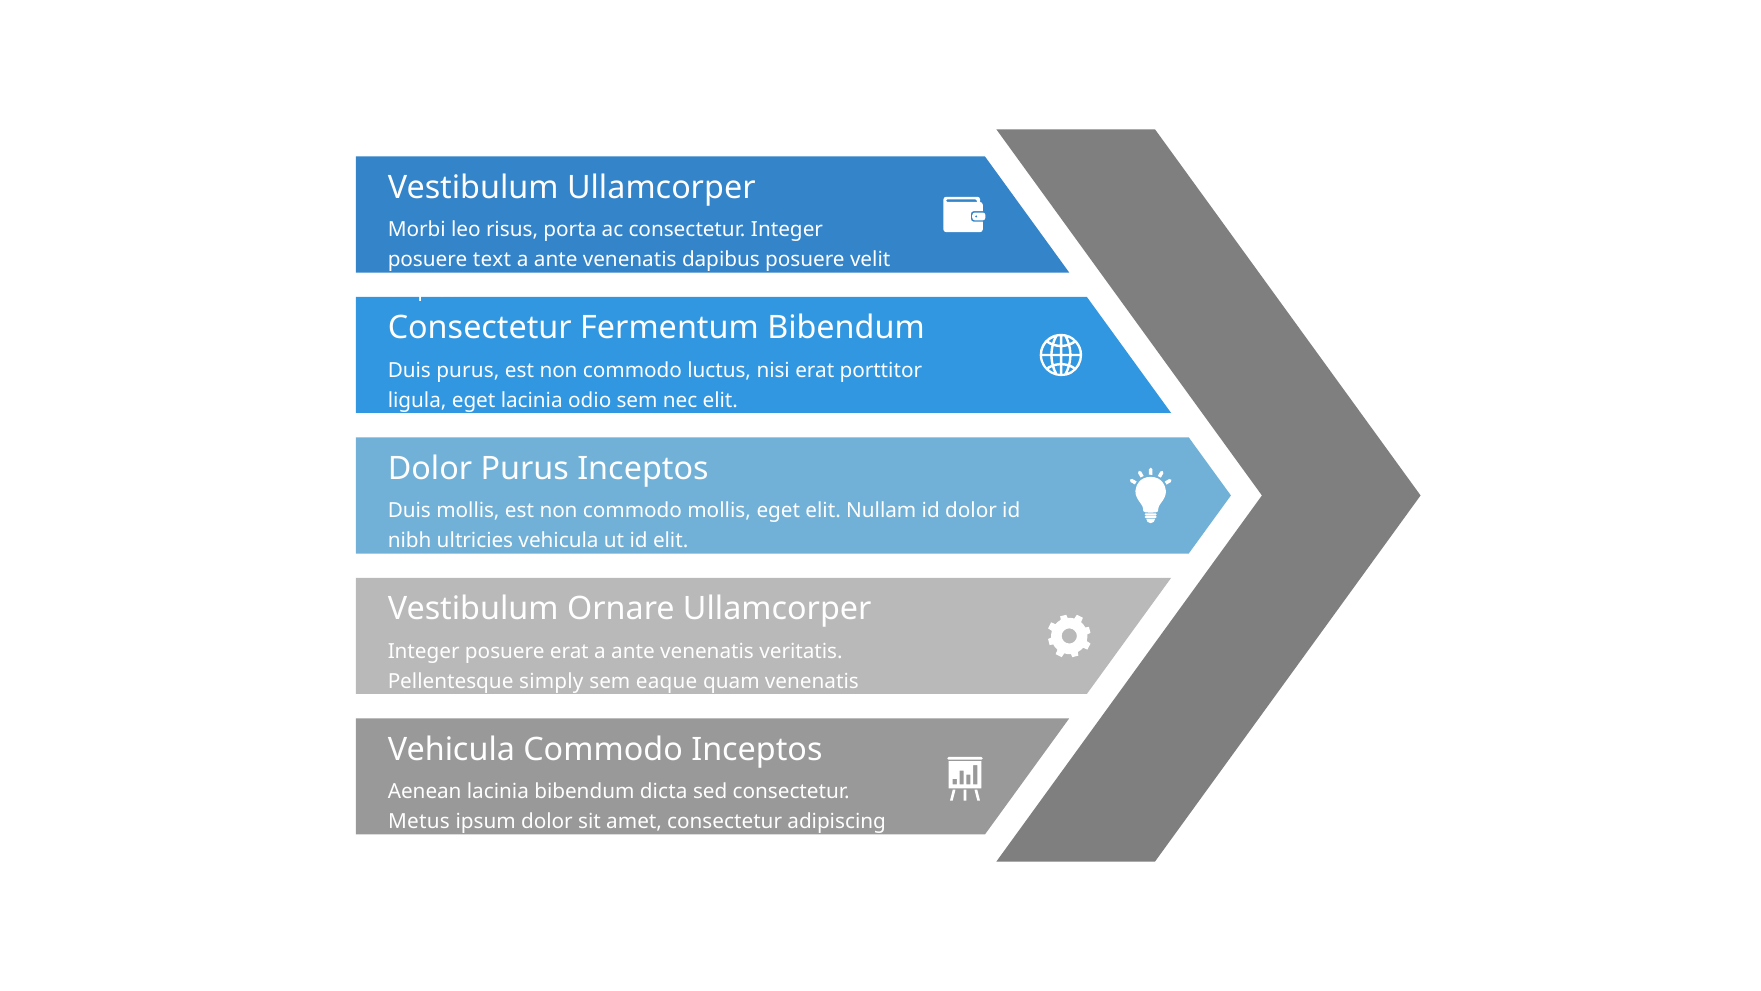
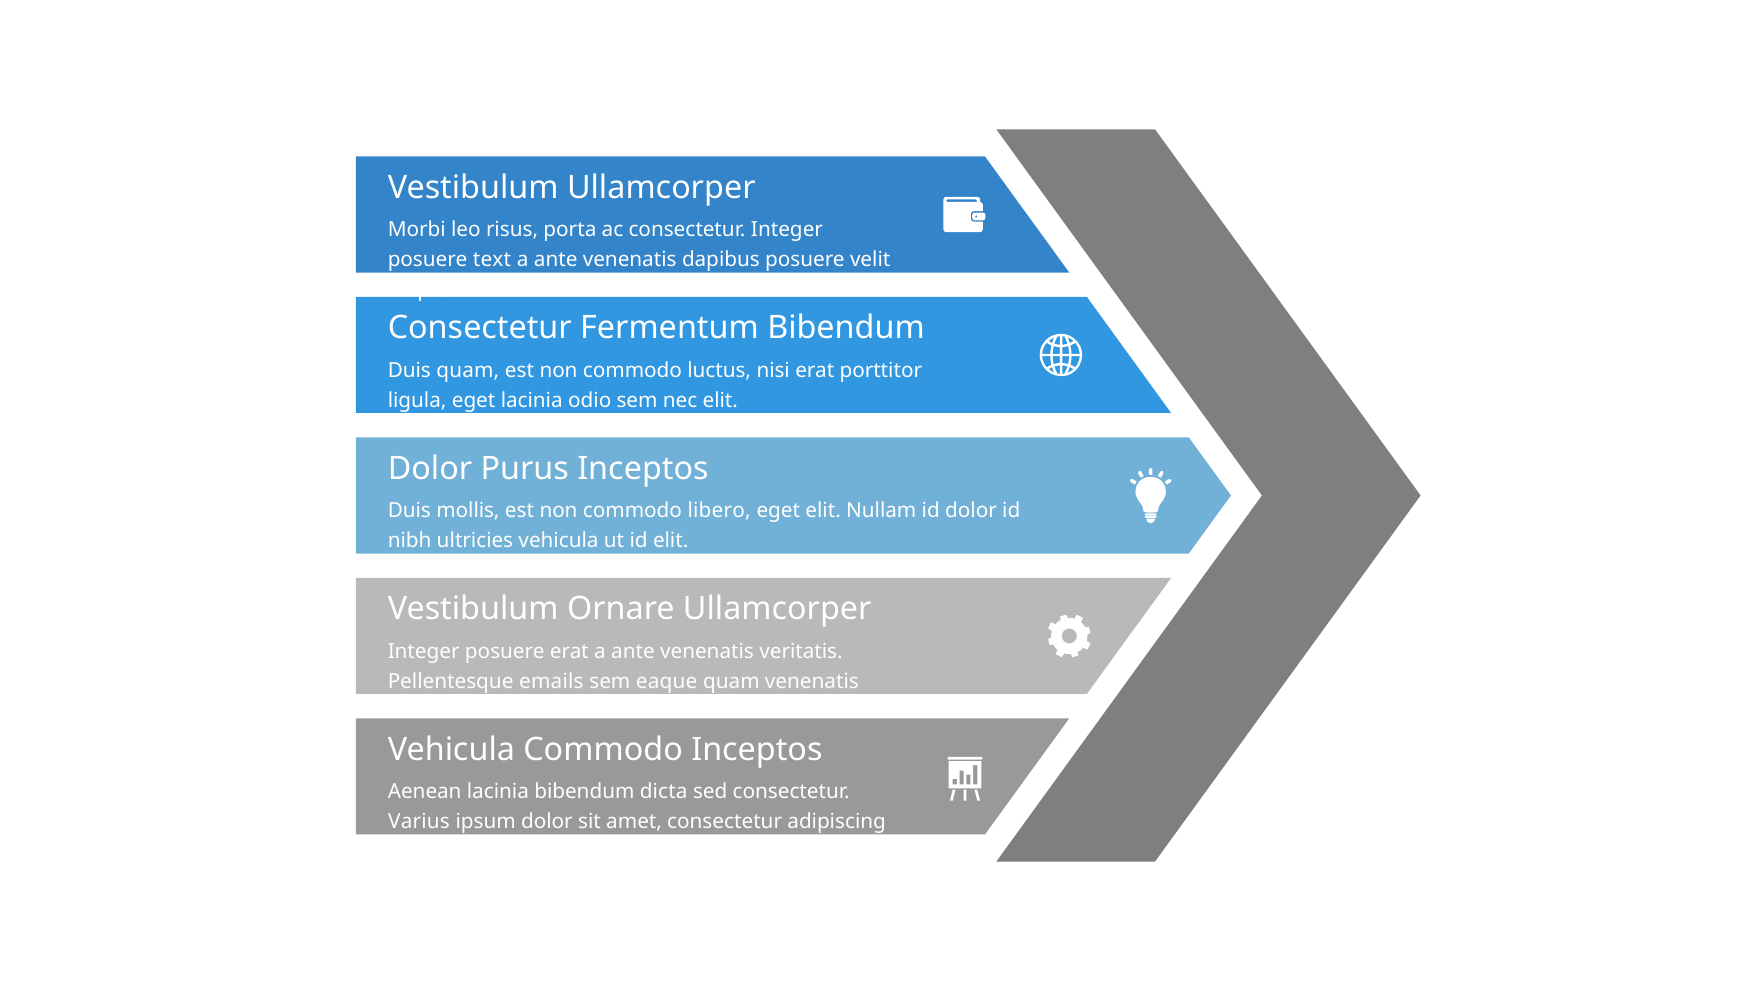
Duis purus: purus -> quam
commodo mollis: mollis -> libero
simply: simply -> emails
Metus: Metus -> Varius
